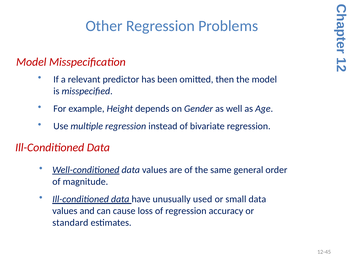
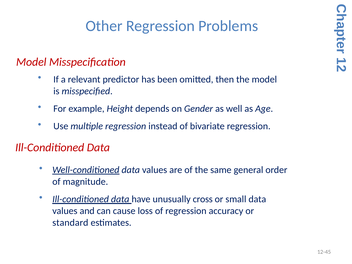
used: used -> cross
